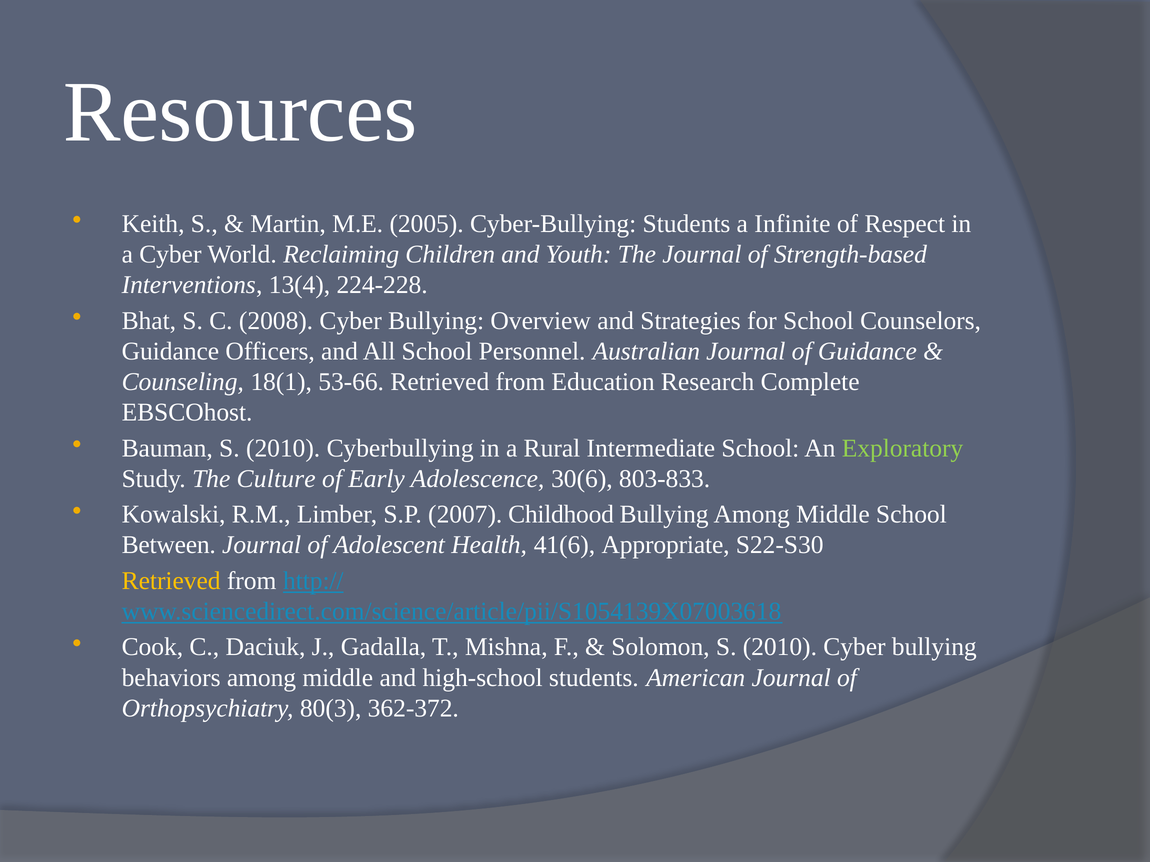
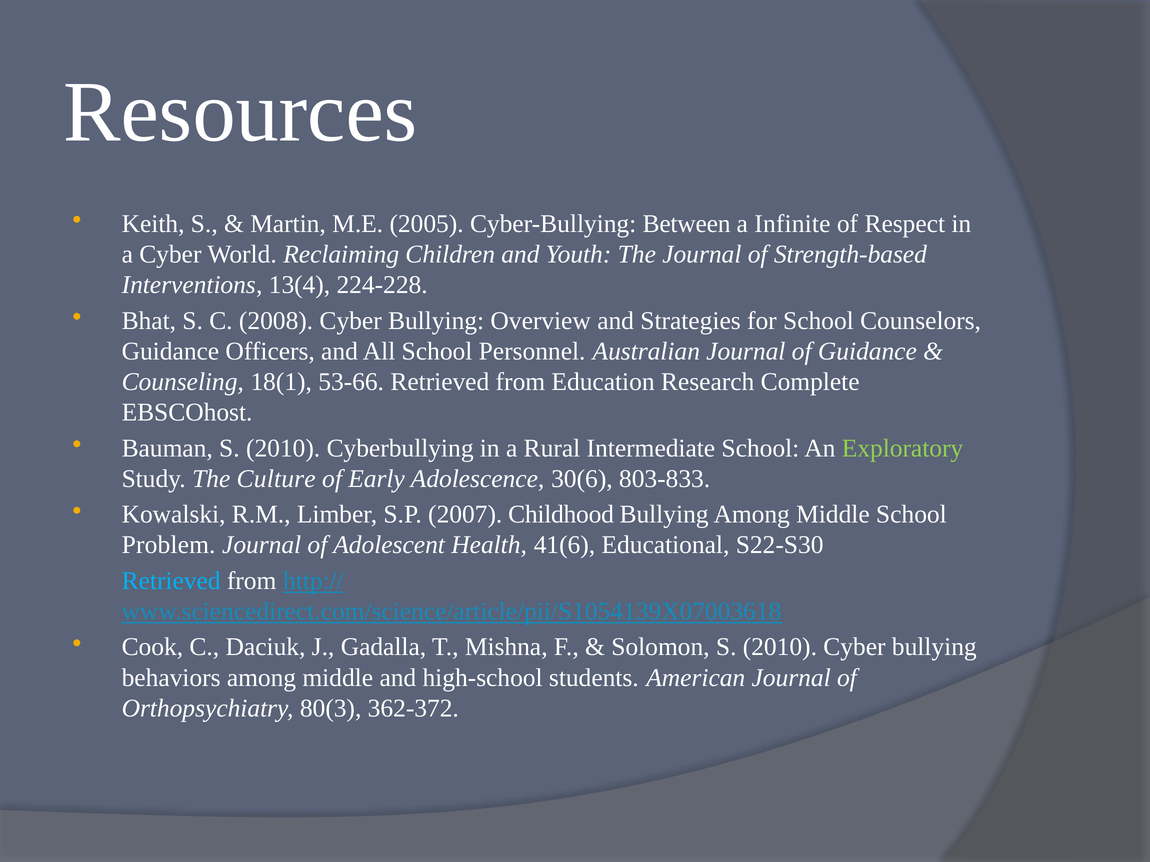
Cyber-Bullying Students: Students -> Between
Between: Between -> Problem
Appropriate: Appropriate -> Educational
Retrieved at (171, 581) colour: yellow -> light blue
